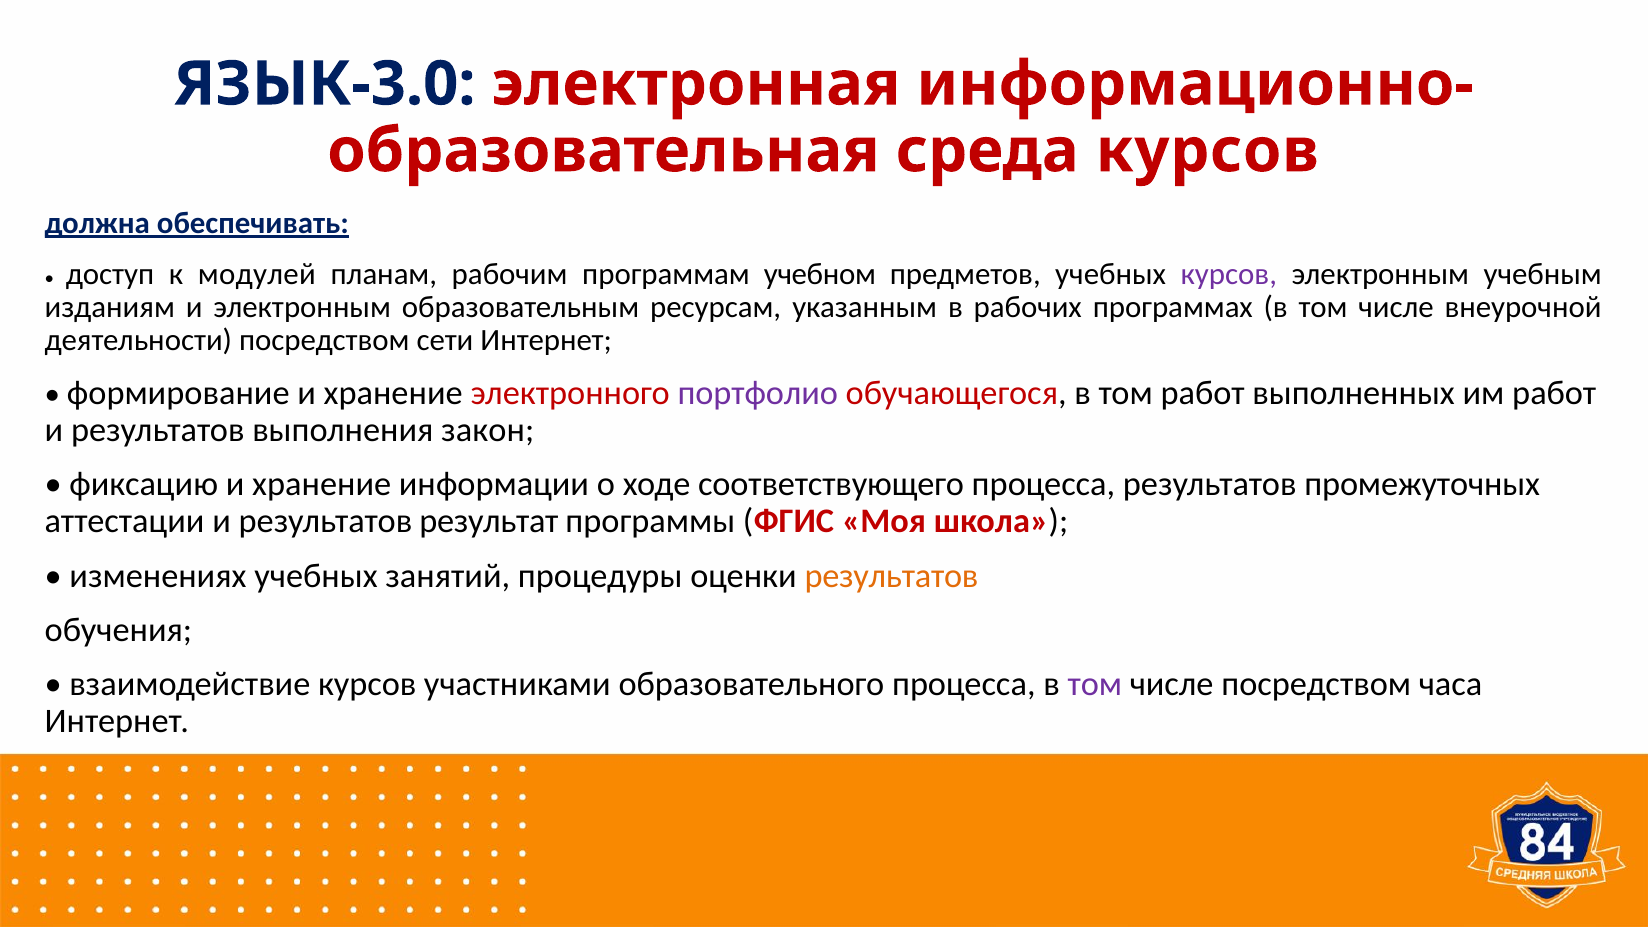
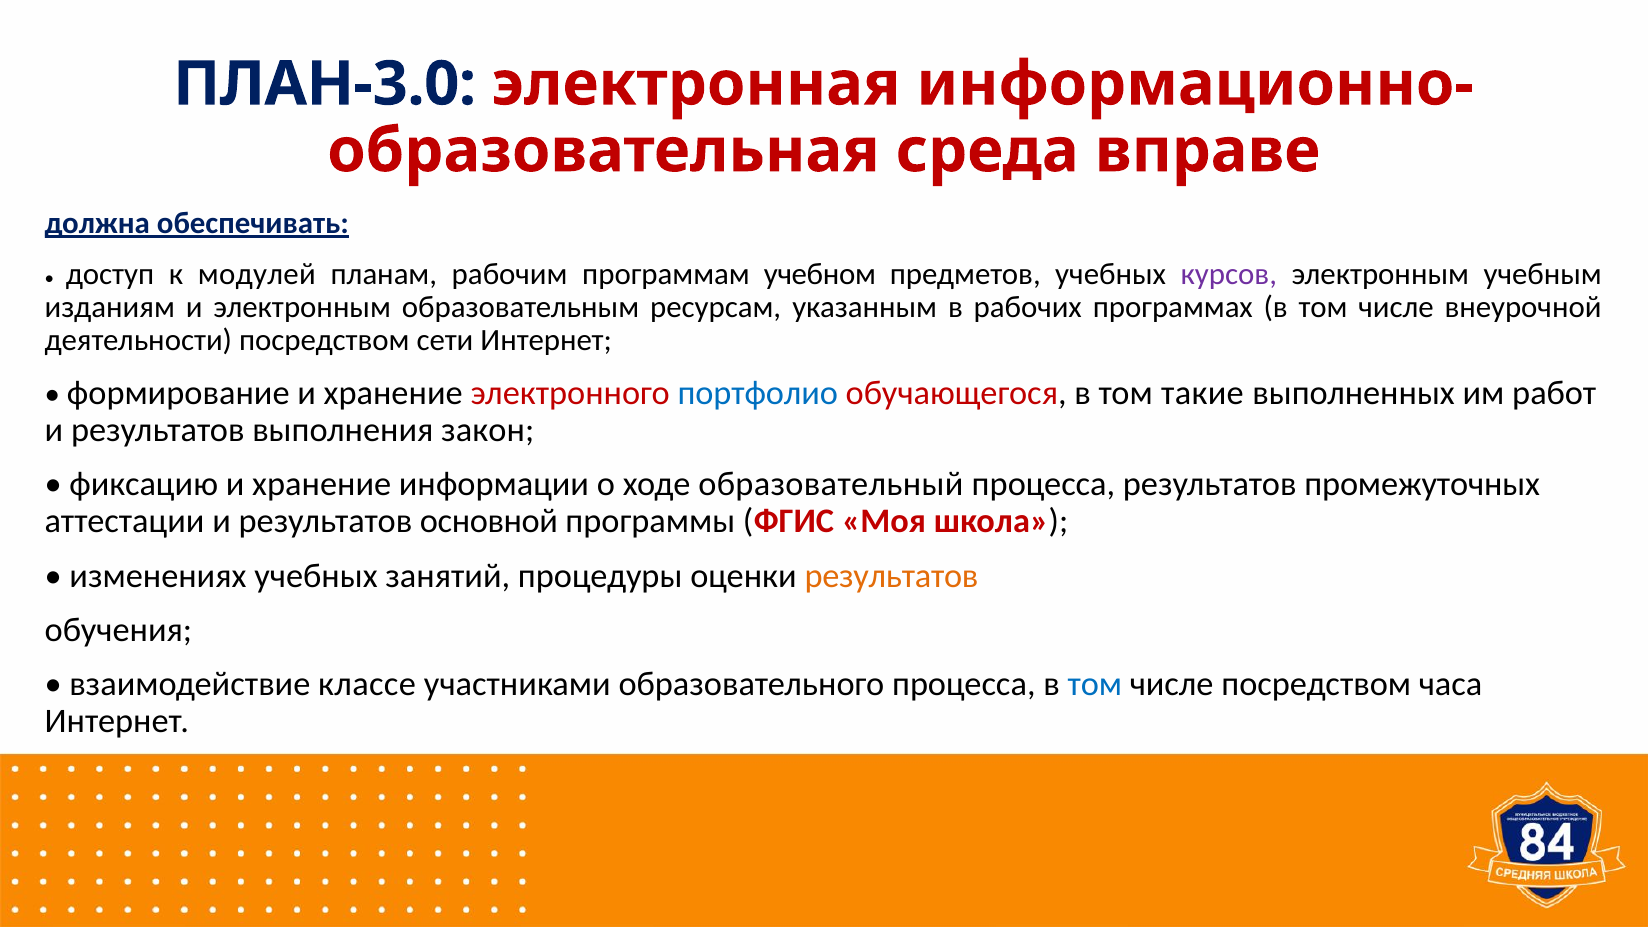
ЯЗЫК-3.0: ЯЗЫК-3.0 -> ПЛАН-3.0
среда курсов: курсов -> вправе
портфолио colour: purple -> blue
том работ: работ -> такие
соответствующего: соответствующего -> образовательный
результат: результат -> основной
взаимодействие курсов: курсов -> классе
том at (1095, 684) colour: purple -> blue
